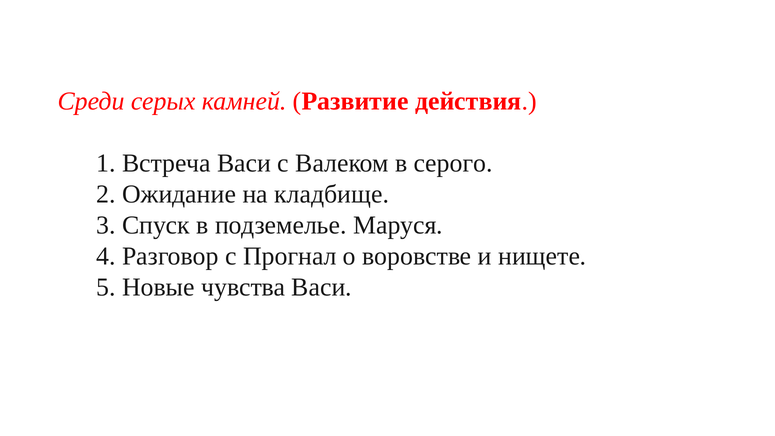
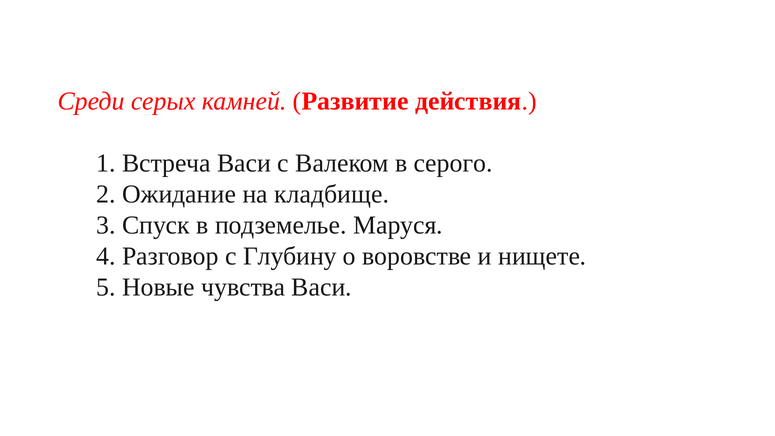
Прогнал: Прогнал -> Глубину
